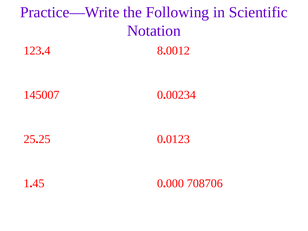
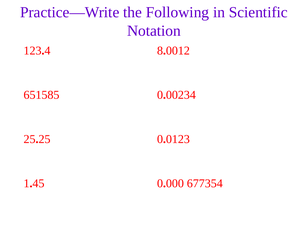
145007: 145007 -> 651585
708706: 708706 -> 677354
